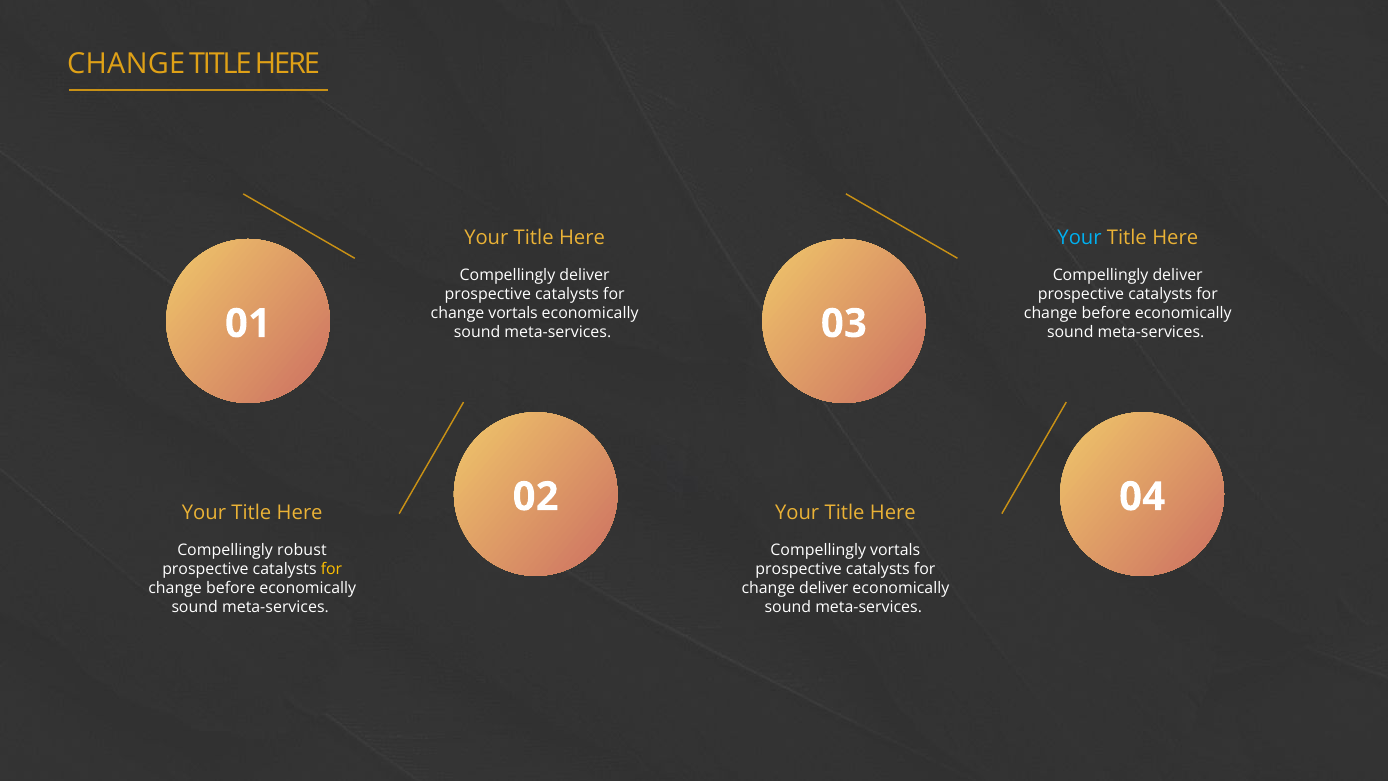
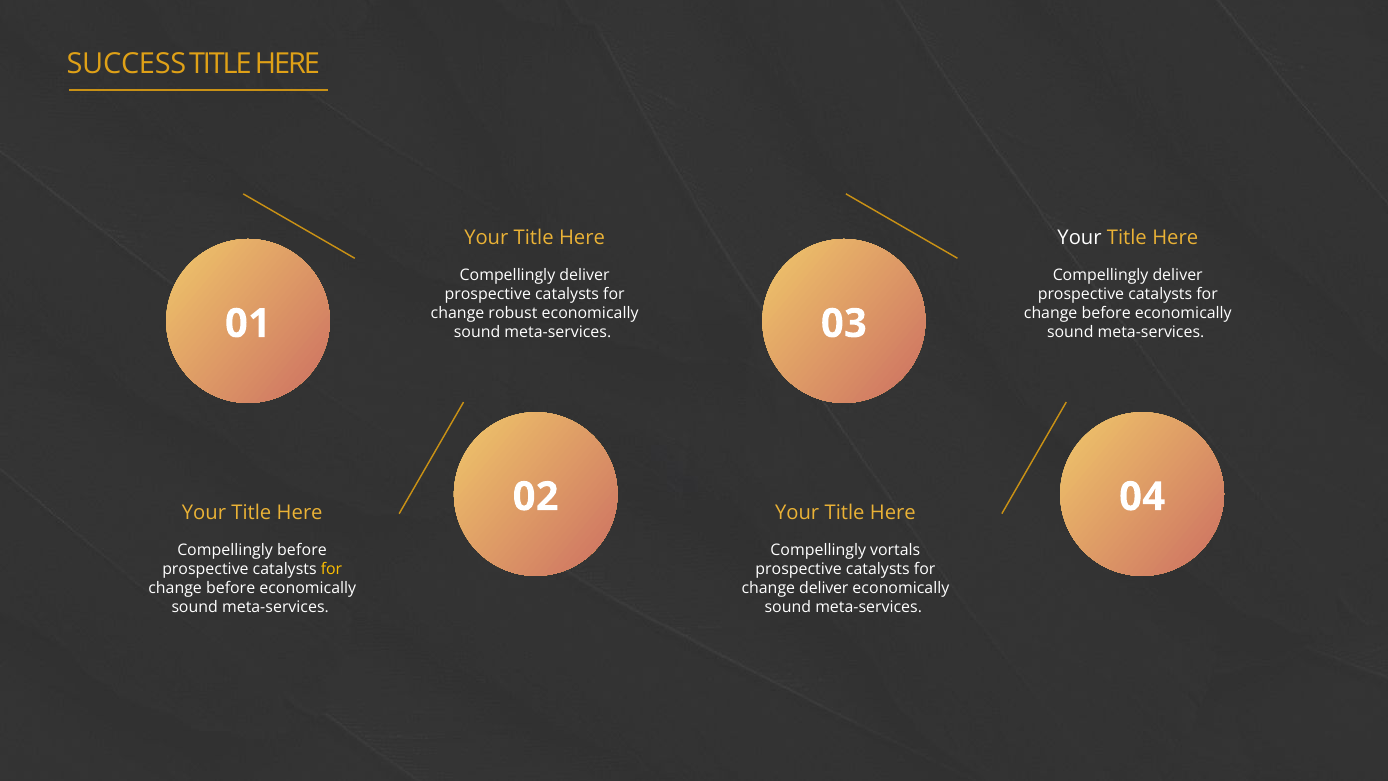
CHANGE at (126, 64): CHANGE -> SUCCESS
Your at (1080, 238) colour: light blue -> white
change vortals: vortals -> robust
Compellingly robust: robust -> before
